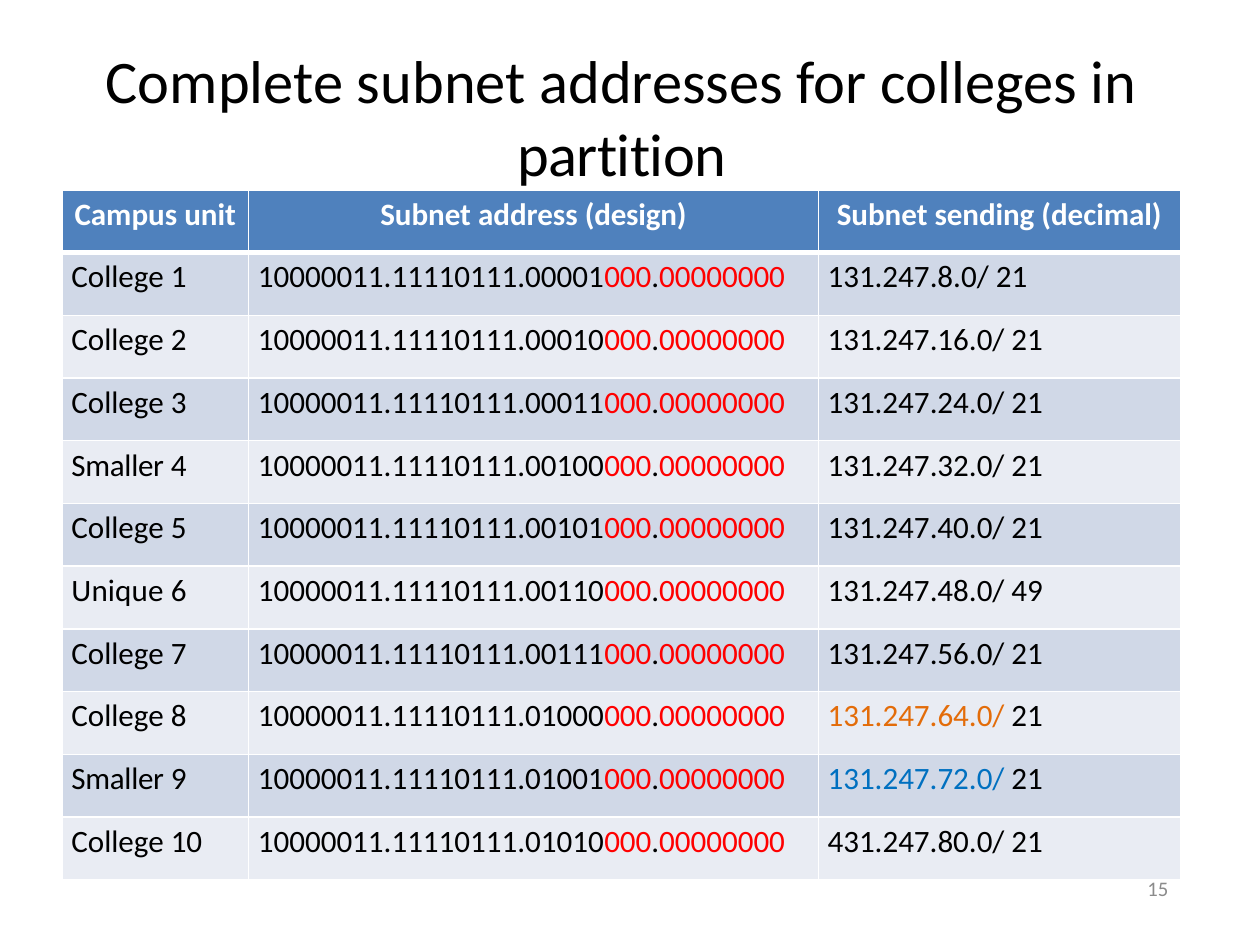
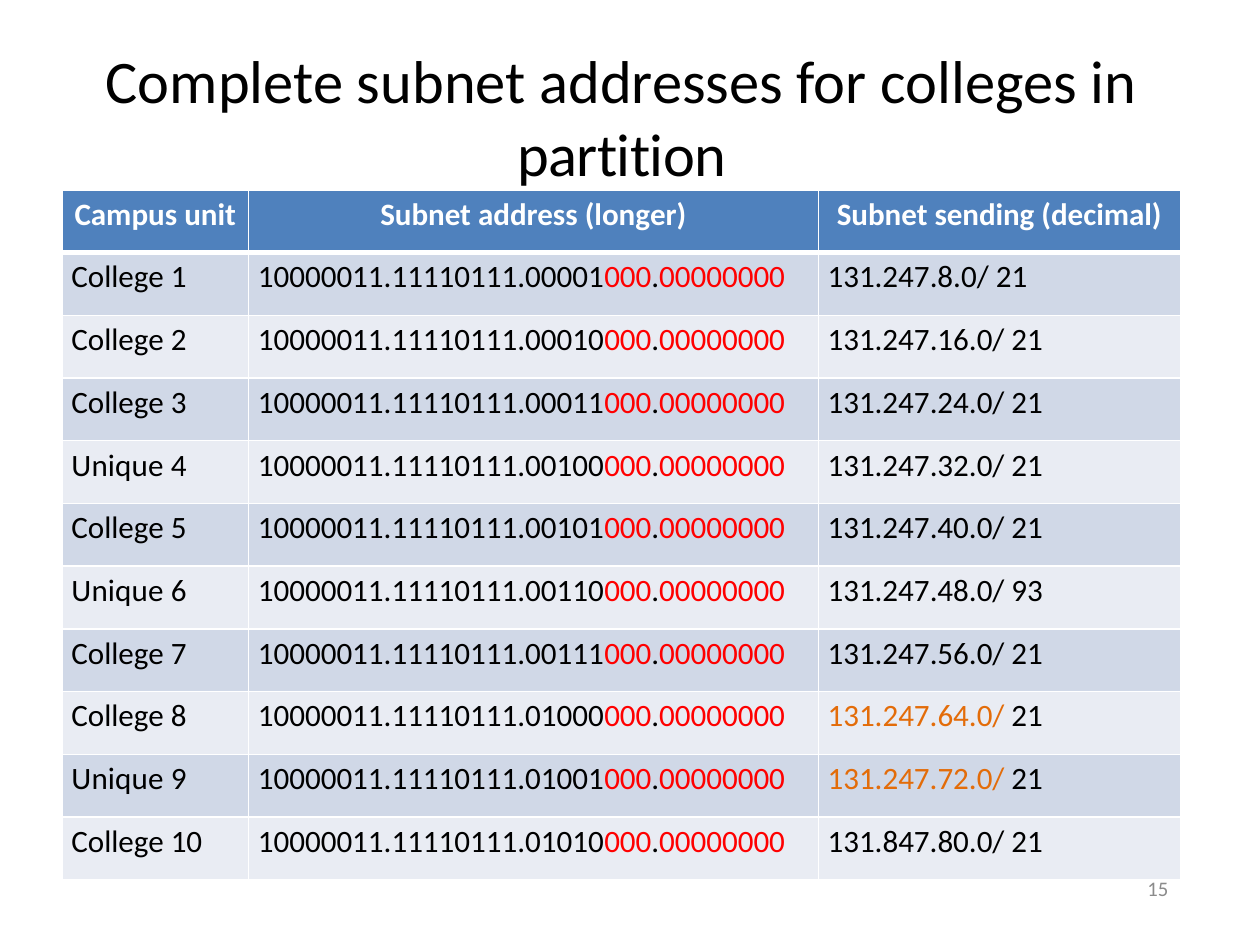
design: design -> longer
Smaller at (118, 466): Smaller -> Unique
49: 49 -> 93
Smaller at (118, 780): Smaller -> Unique
131.247.72.0/ colour: blue -> orange
431.247.80.0/: 431.247.80.0/ -> 131.847.80.0/
